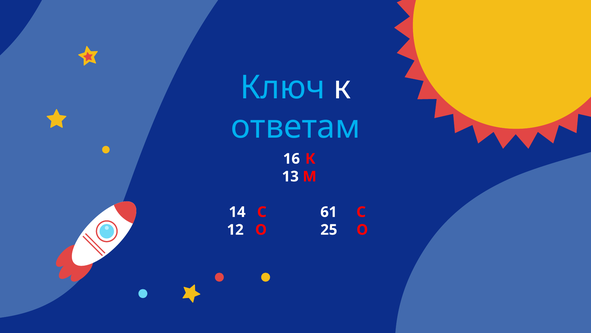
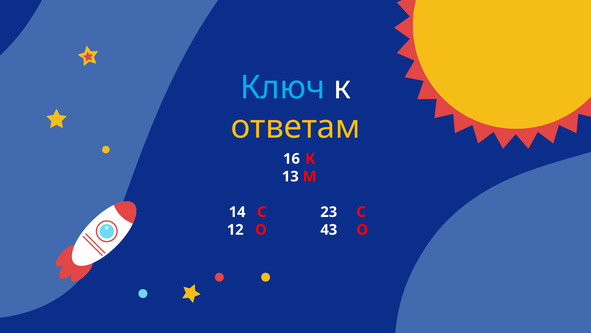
ответам colour: light blue -> yellow
61: 61 -> 23
25: 25 -> 43
